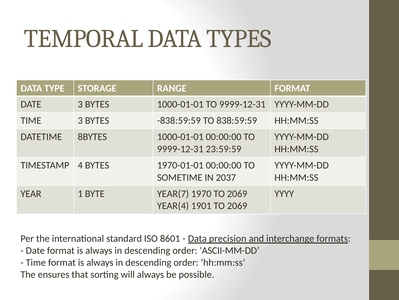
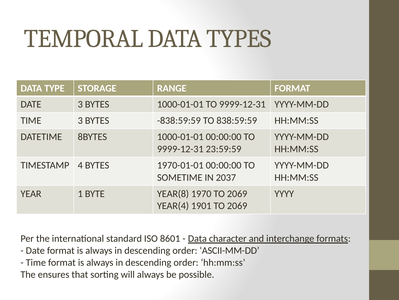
YEAR(7: YEAR(7 -> YEAR(8
precision: precision -> character
